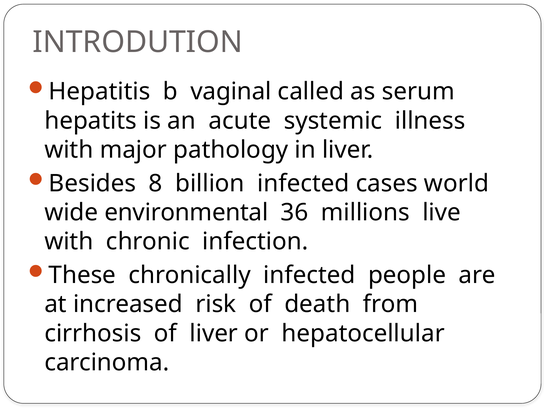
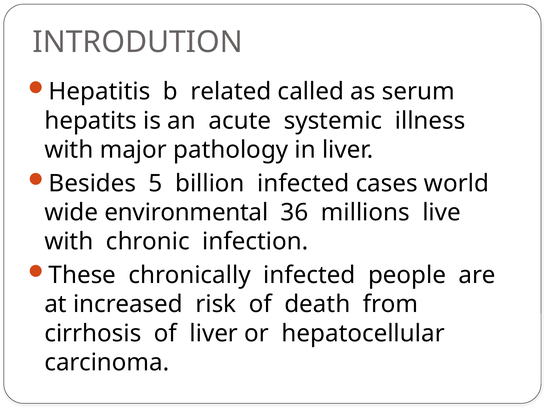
vaginal: vaginal -> related
8: 8 -> 5
